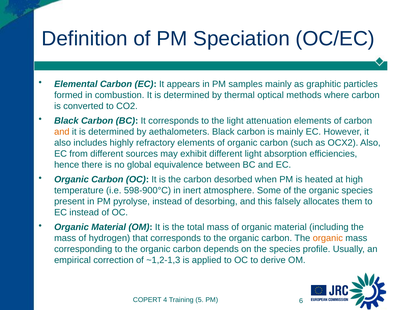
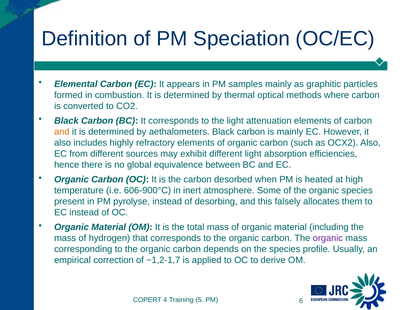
598-900°C: 598-900°C -> 606-900°C
organic at (328, 239) colour: orange -> purple
~1,2-1,3: ~1,2-1,3 -> ~1,2-1,7
